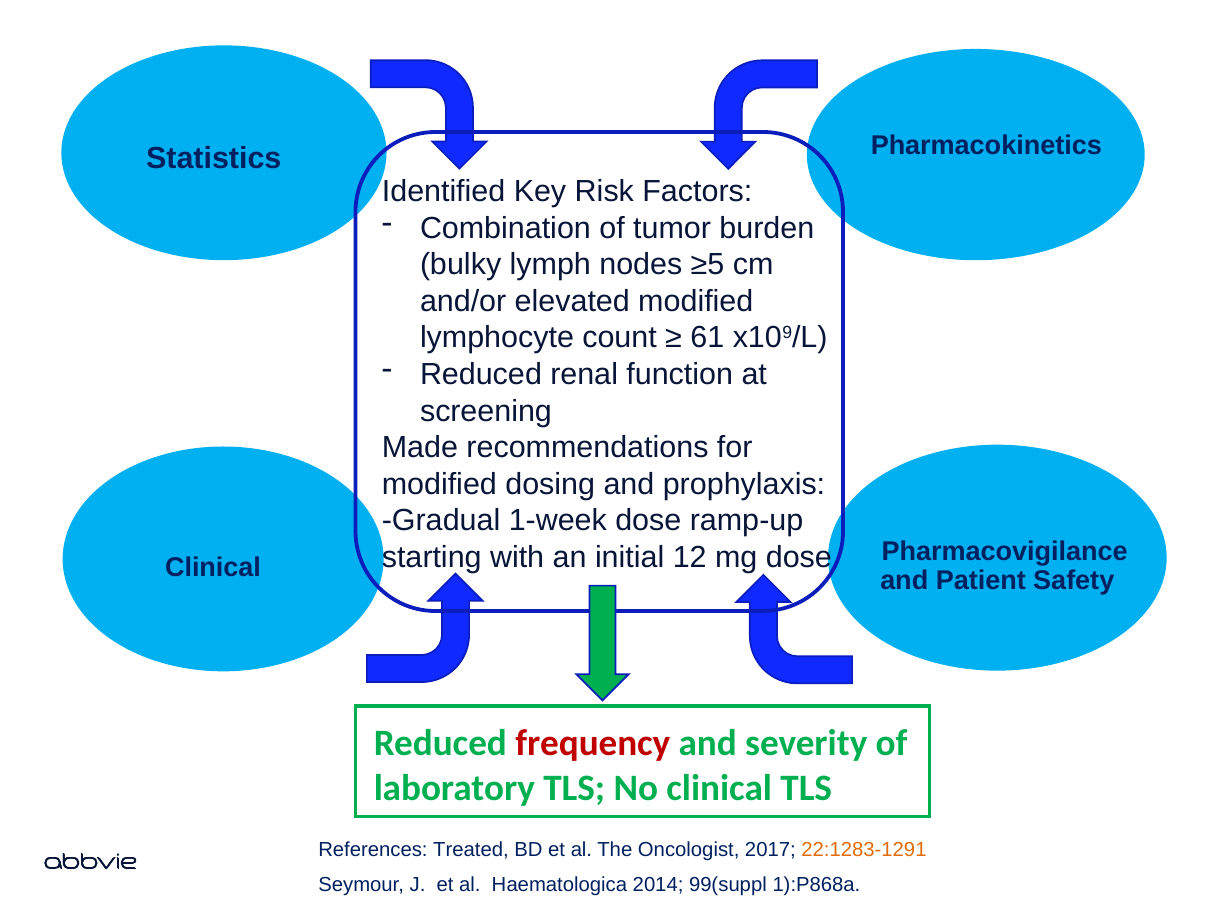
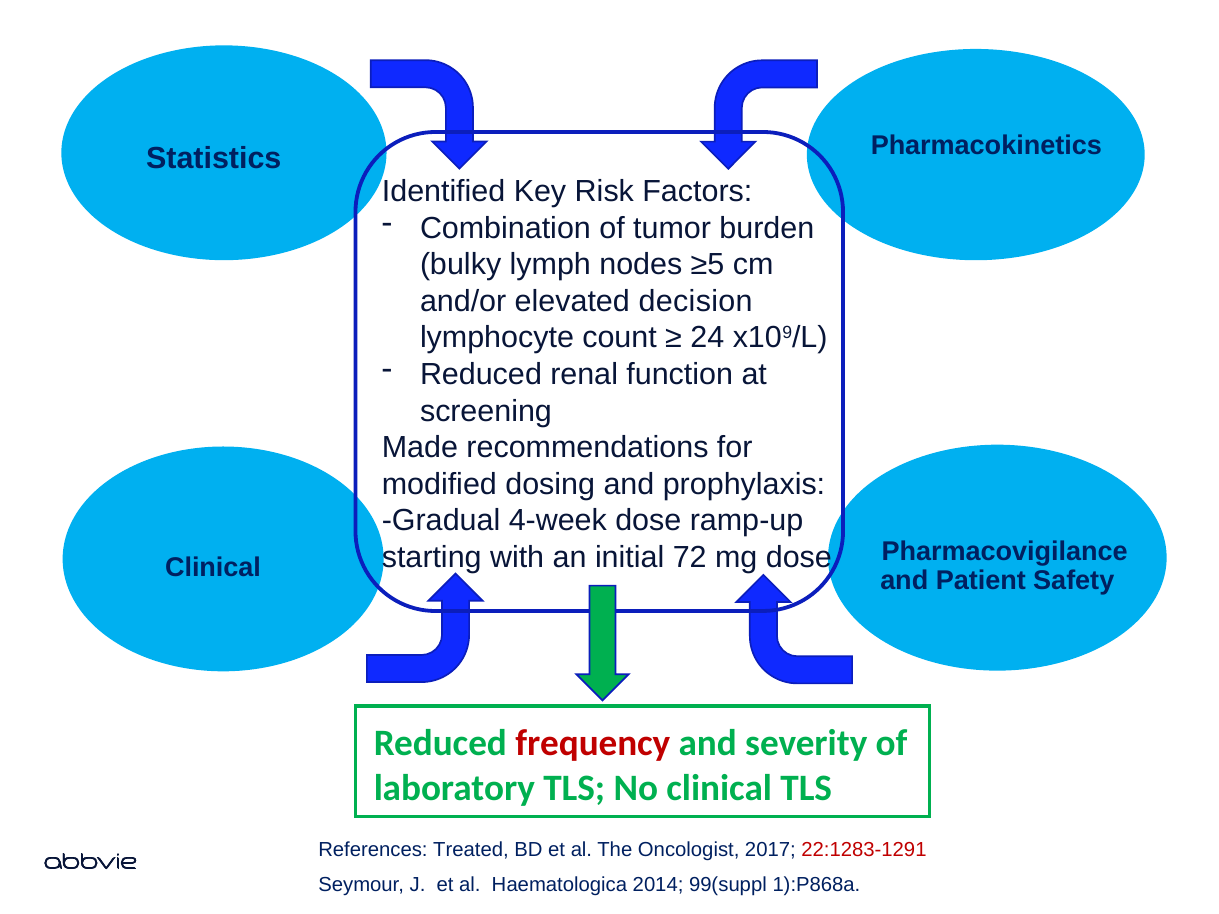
elevated modified: modified -> decision
61: 61 -> 24
1-week: 1-week -> 4-week
12: 12 -> 72
22:1283-1291 colour: orange -> red
